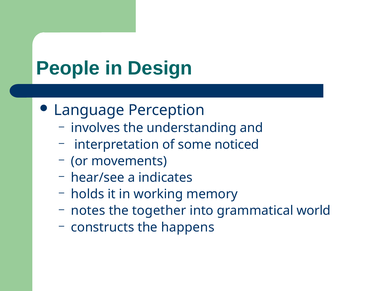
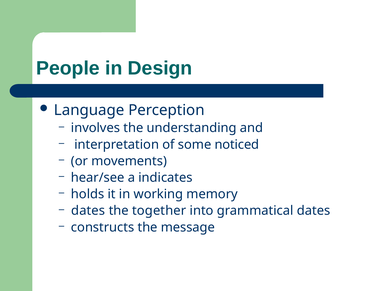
notes at (88, 211): notes -> dates
grammatical world: world -> dates
happens: happens -> message
